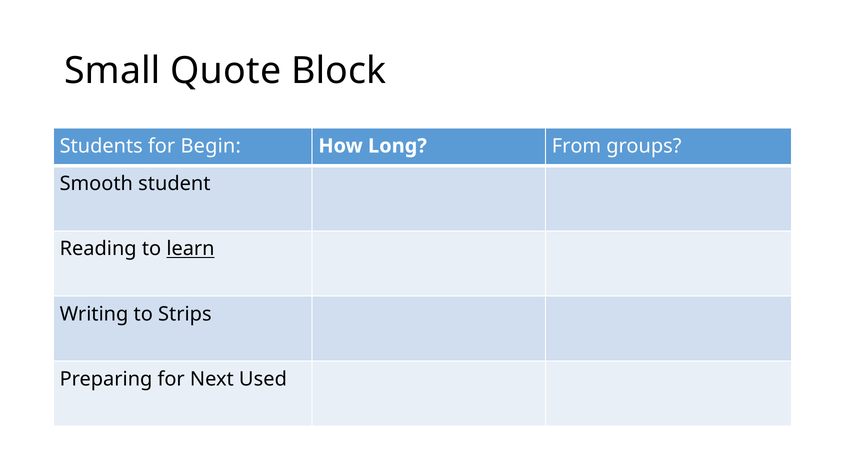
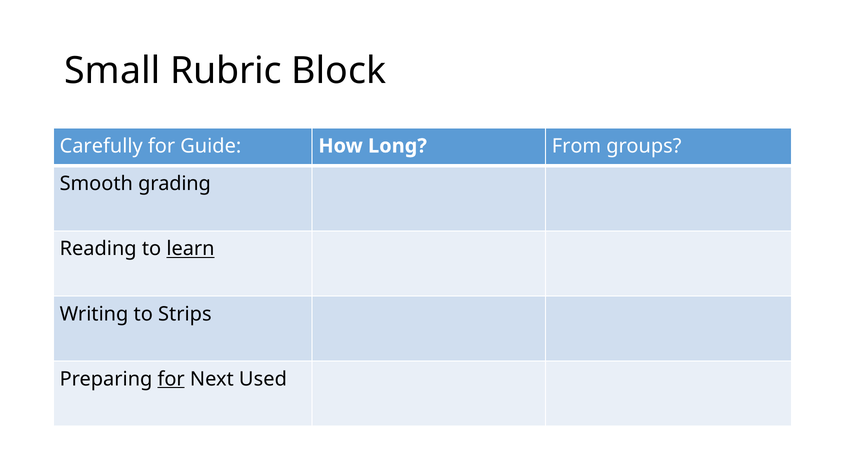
Quote: Quote -> Rubric
Students: Students -> Carefully
Begin: Begin -> Guide
student: student -> grading
for at (171, 379) underline: none -> present
